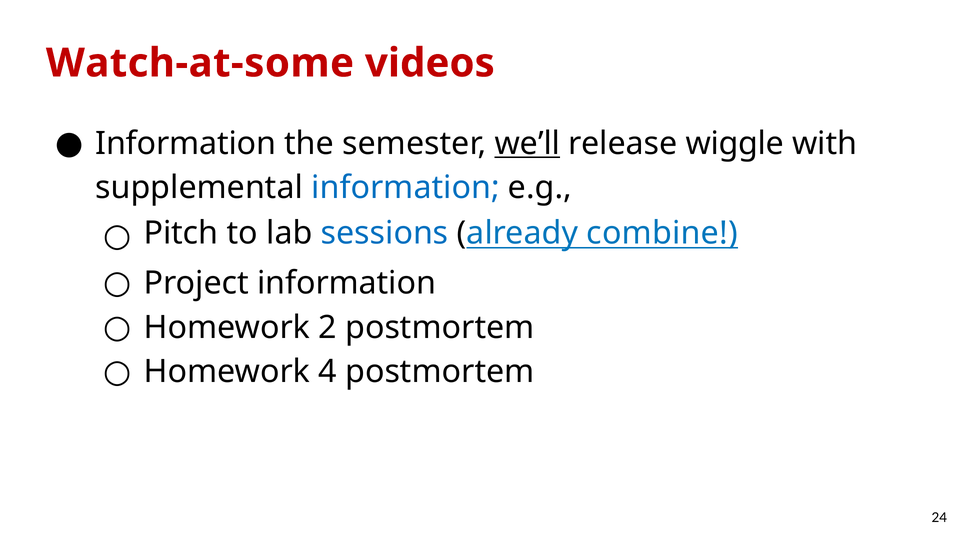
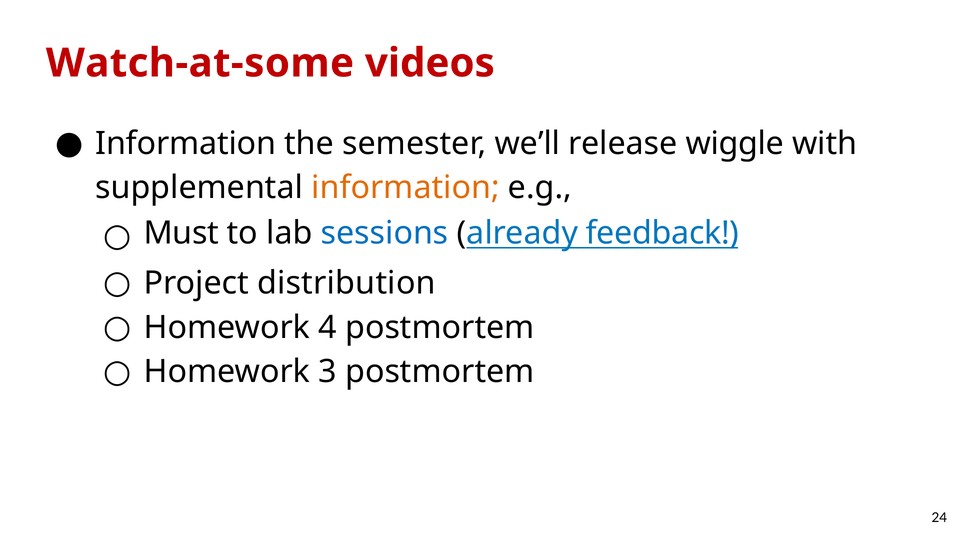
we’ll underline: present -> none
information at (406, 188) colour: blue -> orange
Pitch: Pitch -> Must
combine: combine -> feedback
Project information: information -> distribution
2: 2 -> 4
4: 4 -> 3
